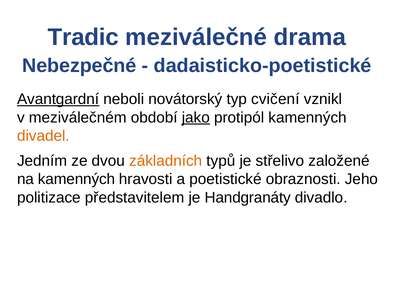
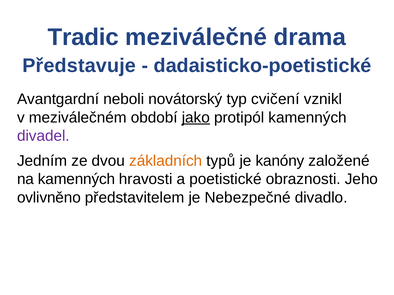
Nebezpečné: Nebezpečné -> Představuje
Avantgardní underline: present -> none
divadel colour: orange -> purple
střelivo: střelivo -> kanóny
politizace: politizace -> ovlivněno
Handgranáty: Handgranáty -> Nebezpečné
